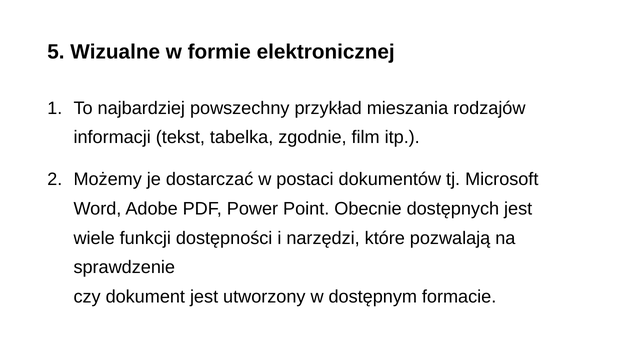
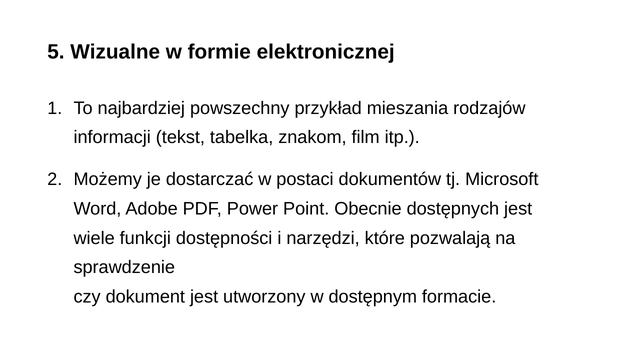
zgodnie: zgodnie -> znakom
